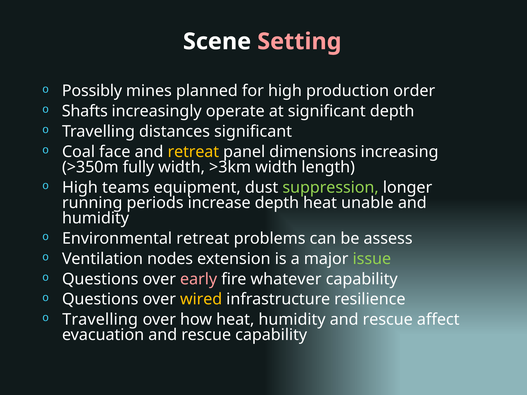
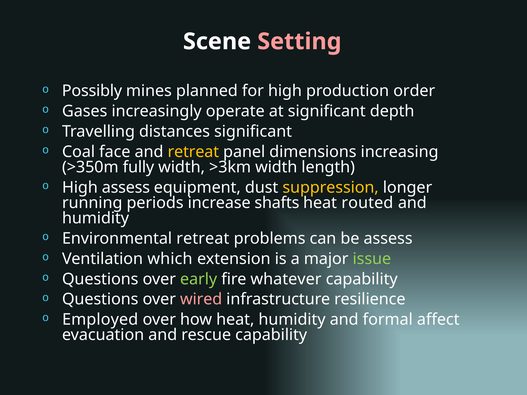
Shafts: Shafts -> Gases
High teams: teams -> assess
suppression colour: light green -> yellow
increase depth: depth -> shafts
unable: unable -> routed
nodes: nodes -> which
early colour: pink -> light green
wired colour: yellow -> pink
Travelling at (100, 320): Travelling -> Employed
humidity and rescue: rescue -> formal
